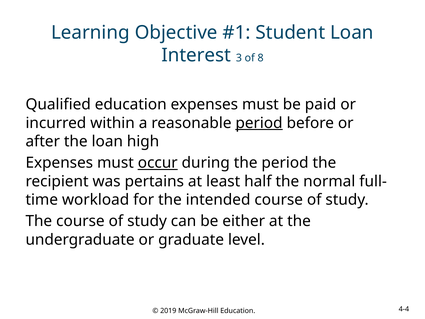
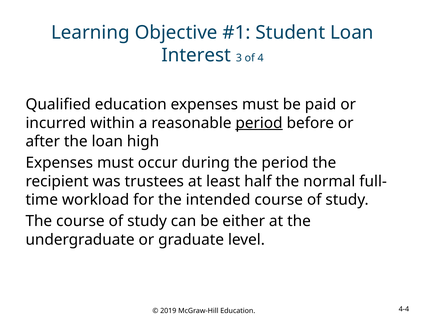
8: 8 -> 4
occur underline: present -> none
pertains: pertains -> trustees
